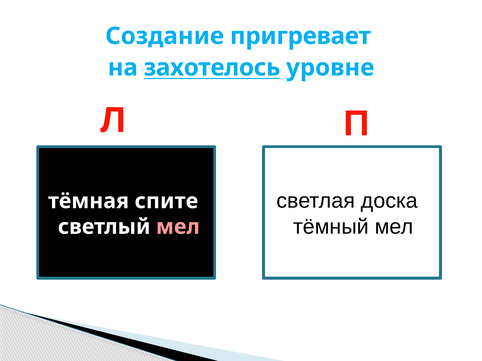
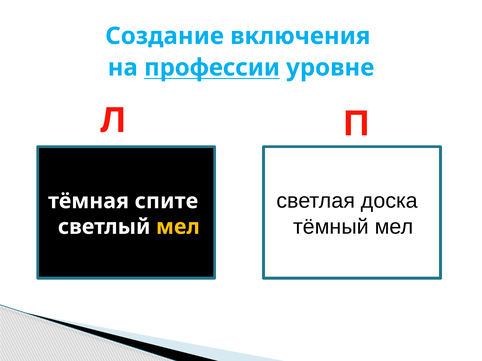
пригревает: пригревает -> включения
захотелось: захотелось -> профессии
мел at (178, 227) colour: pink -> yellow
